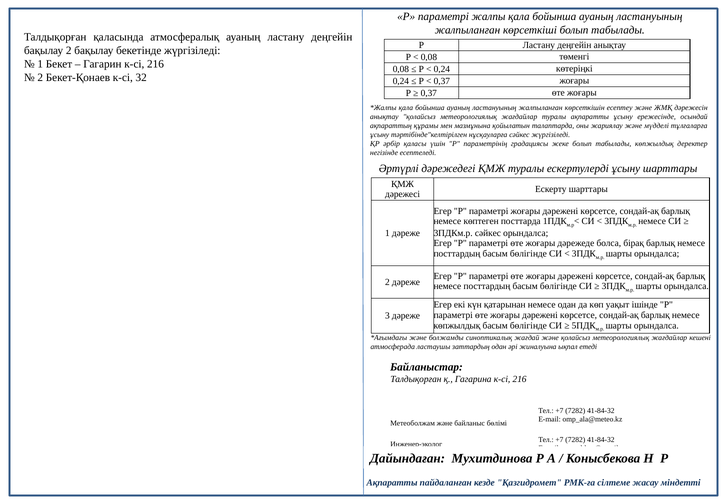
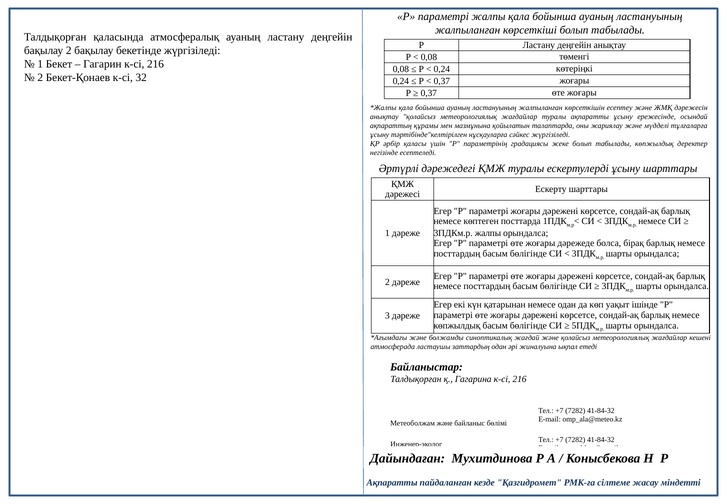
3ПДКм.р сәйкес: сәйкес -> жалпы
